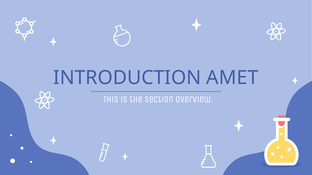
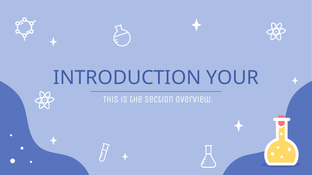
AMET: AMET -> YOUR
